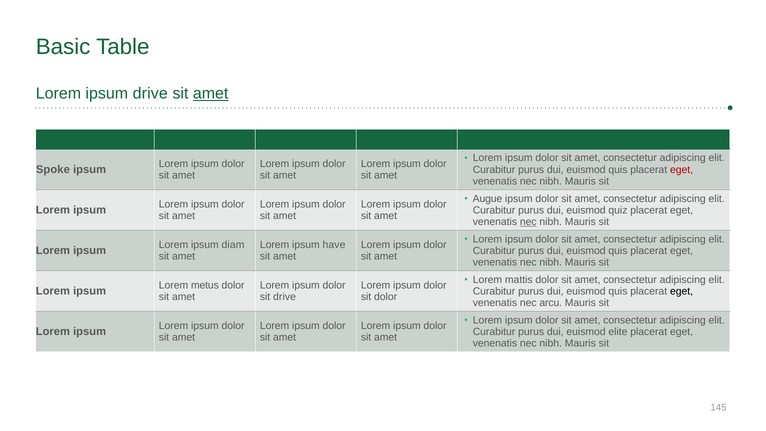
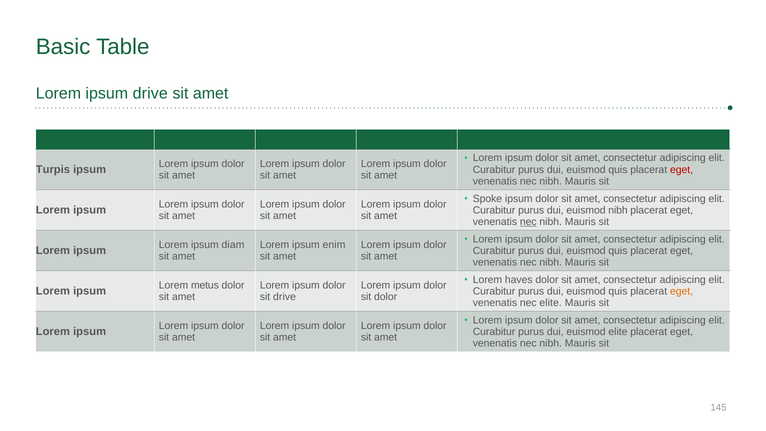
amet at (211, 93) underline: present -> none
Spoke: Spoke -> Turpis
Augue: Augue -> Spoke
euismod quiz: quiz -> nibh
have: have -> enim
mattis: mattis -> haves
eget at (682, 291) colour: black -> orange
nec arcu: arcu -> elite
